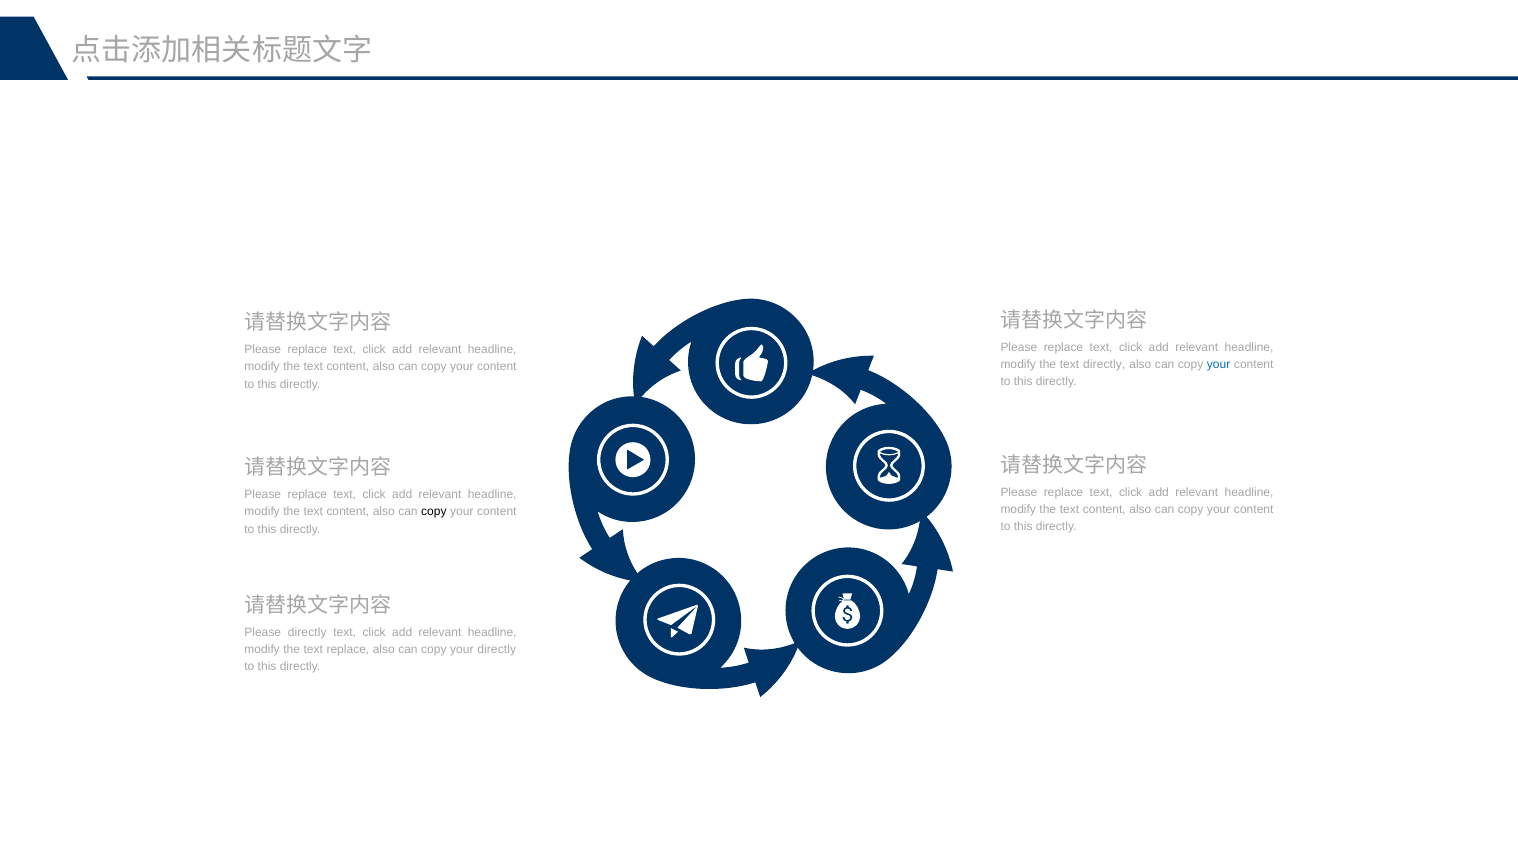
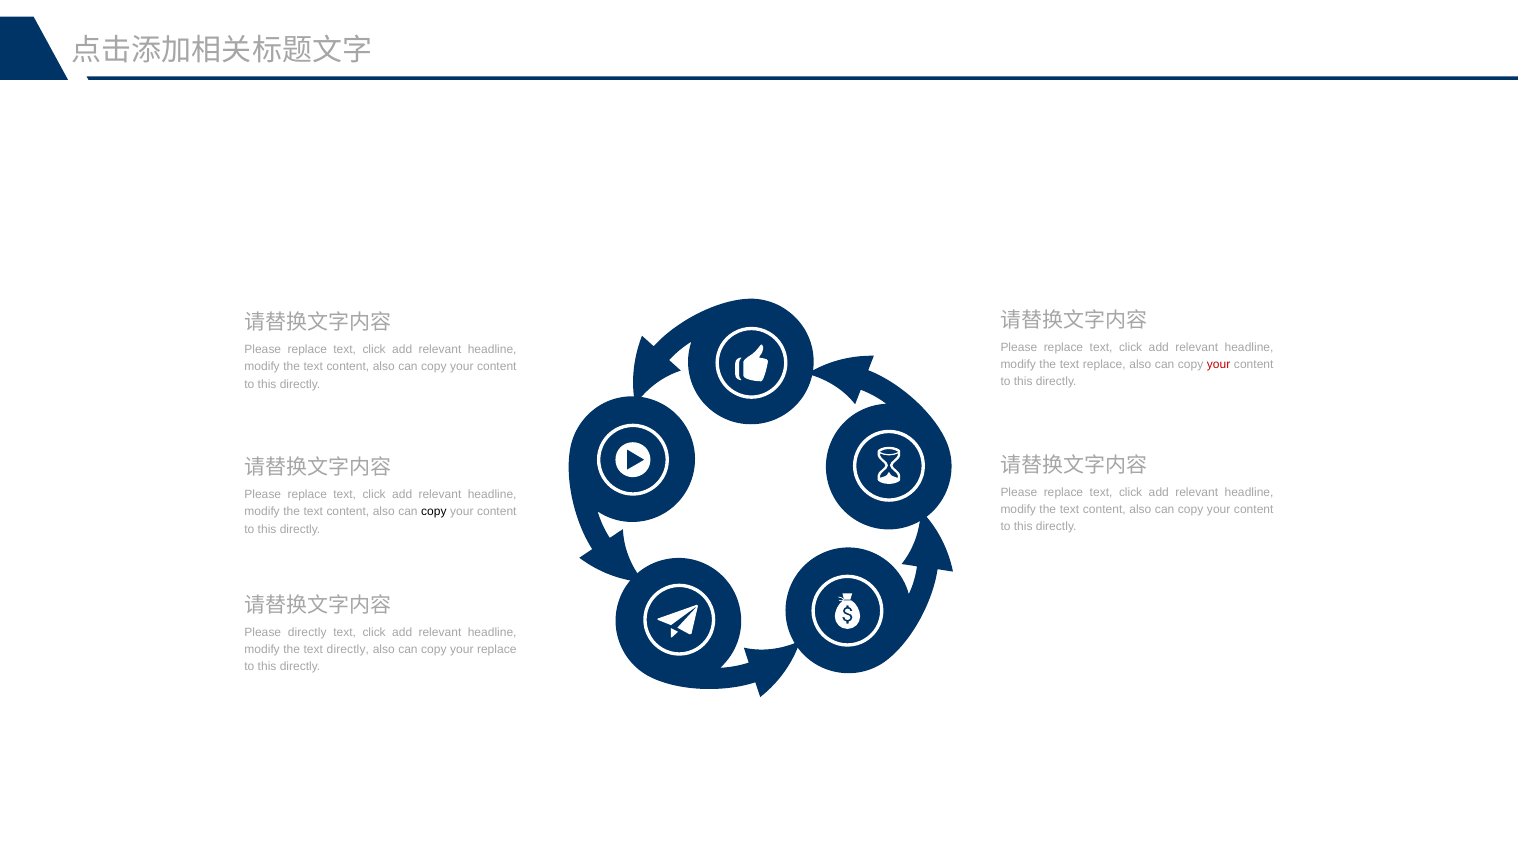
text directly: directly -> replace
your at (1219, 365) colour: blue -> red
text replace: replace -> directly
your directly: directly -> replace
